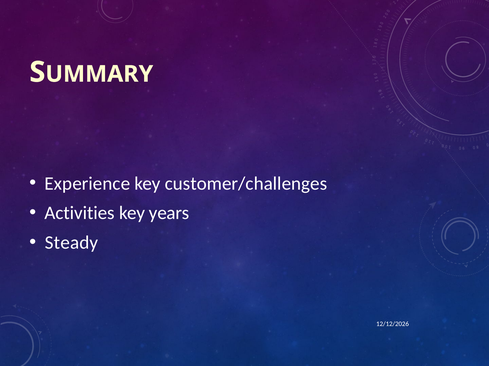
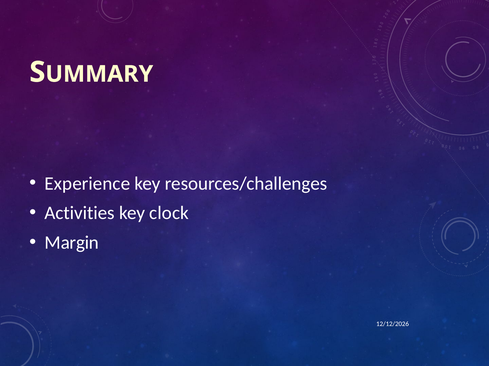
customer/challenges: customer/challenges -> resources/challenges
years: years -> clock
Steady: Steady -> Margin
